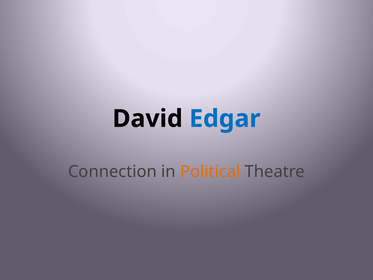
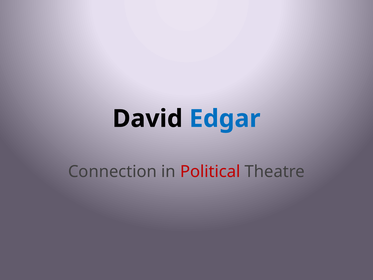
Political colour: orange -> red
